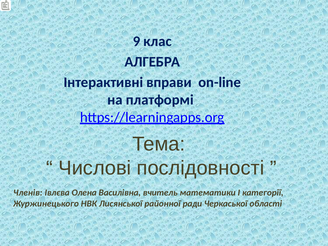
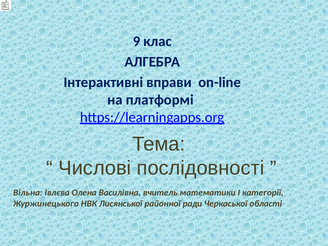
Членів: Членів -> Вільна
